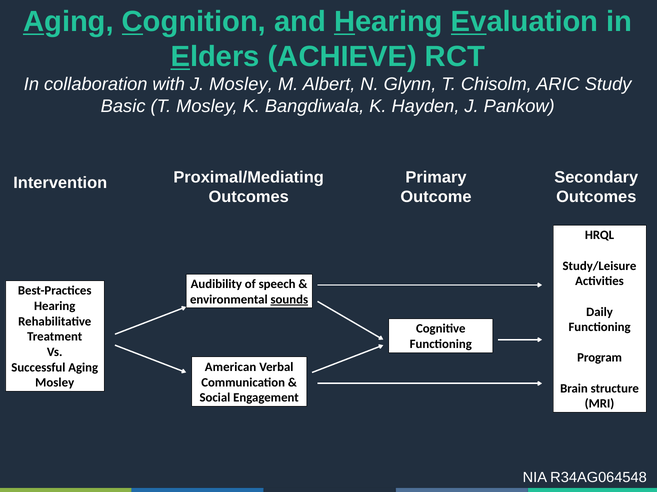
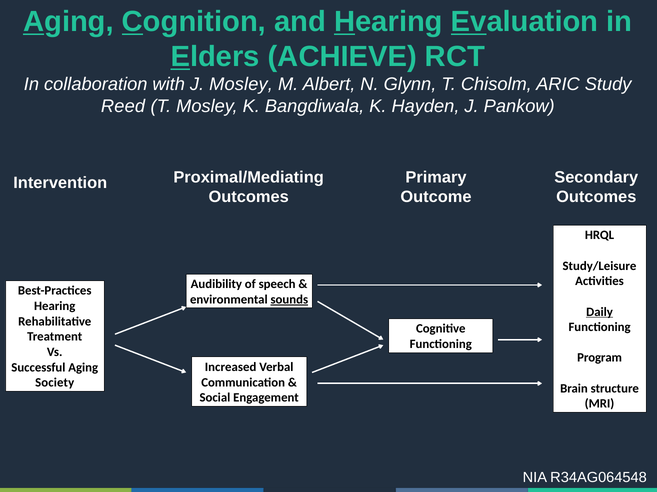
Basic: Basic -> Reed
Daily underline: none -> present
American: American -> Increased
Mosley at (55, 383): Mosley -> Society
